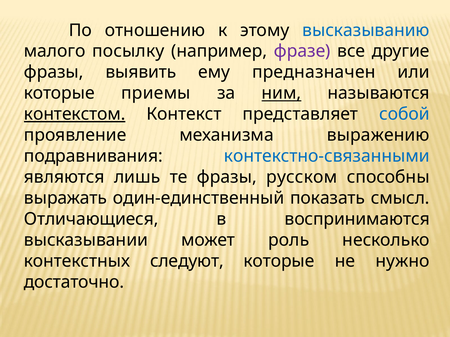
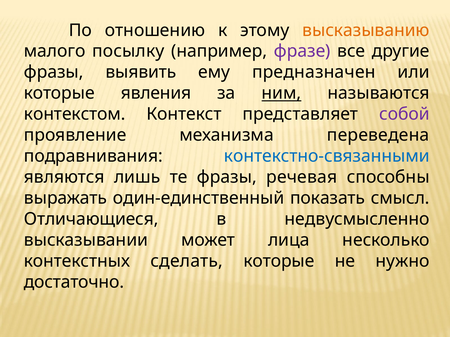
высказыванию colour: blue -> orange
приемы: приемы -> явления
контекстом underline: present -> none
собой colour: blue -> purple
выражению: выражению -> переведена
русском: русском -> речевая
воспринимаются: воспринимаются -> недвусмысленно
роль: роль -> лица
следуют: следуют -> сделать
